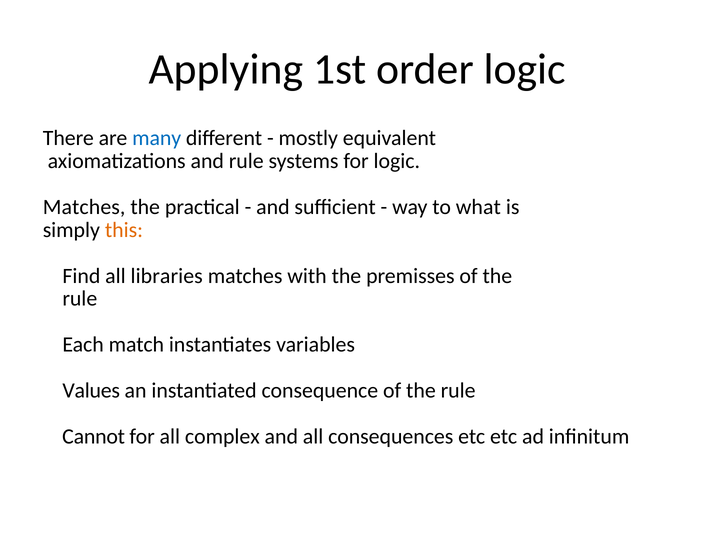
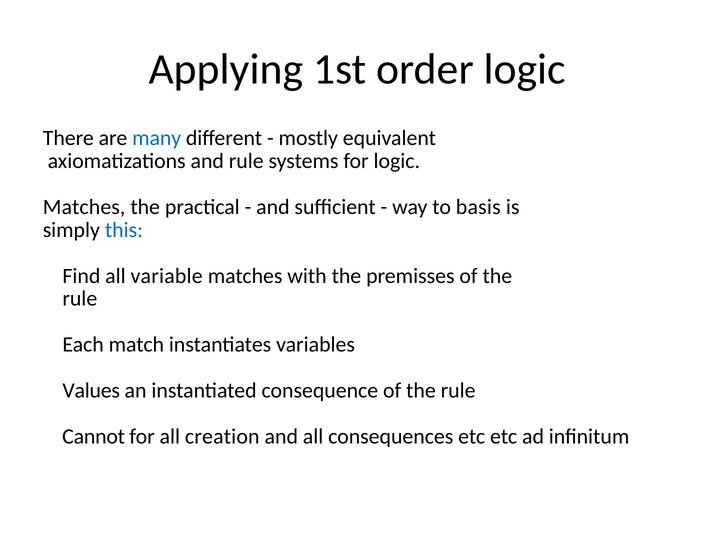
what: what -> basis
this colour: orange -> blue
libraries: libraries -> variable
complex: complex -> creation
